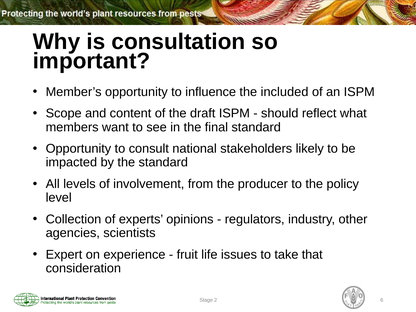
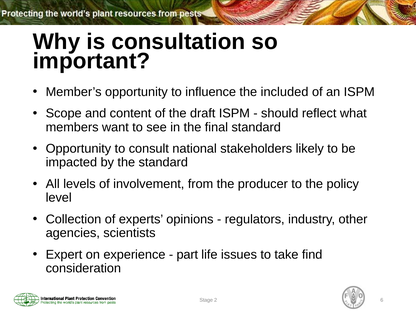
fruit: fruit -> part
that: that -> find
